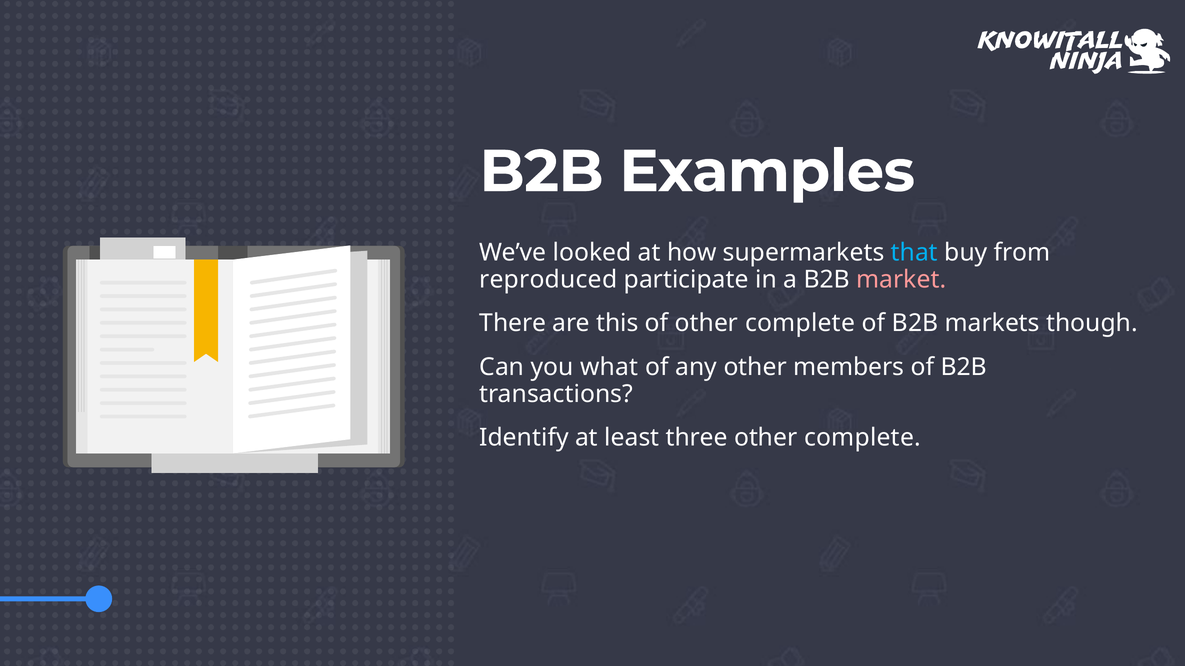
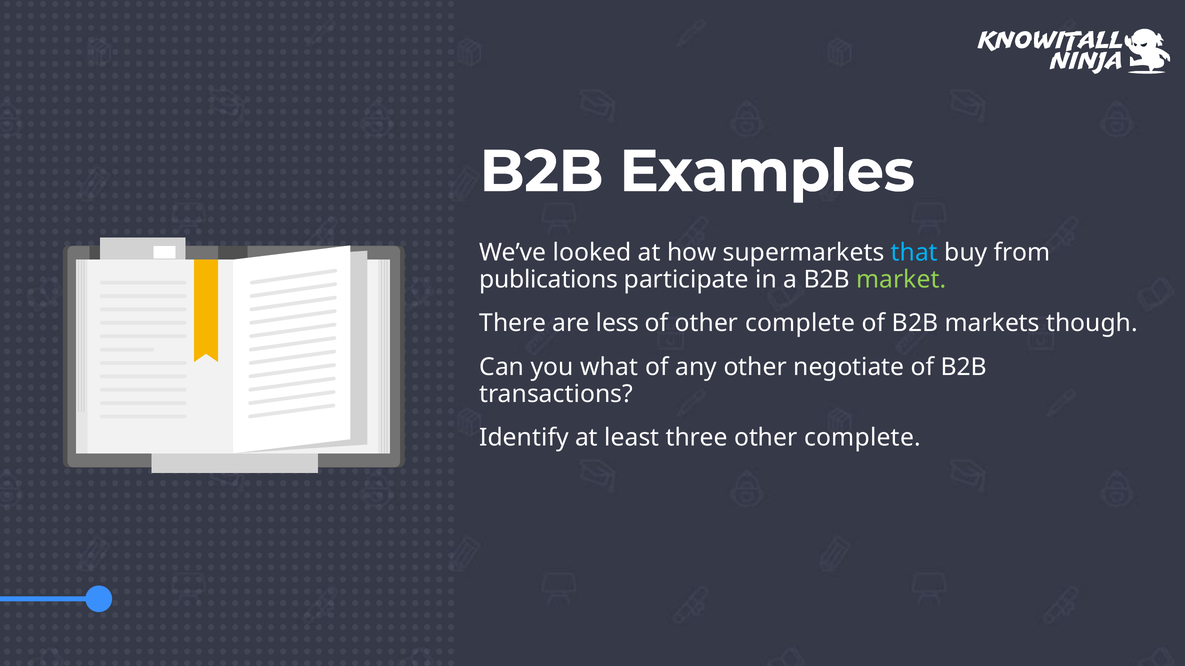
reproduced: reproduced -> publications
market colour: pink -> light green
this: this -> less
members: members -> negotiate
